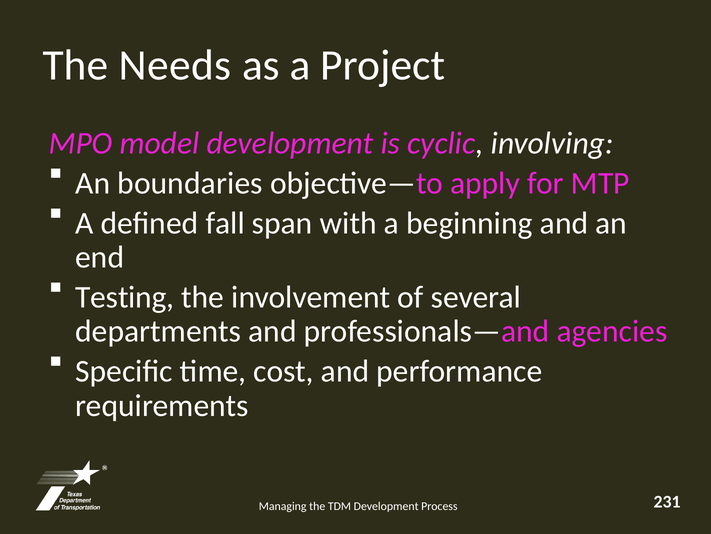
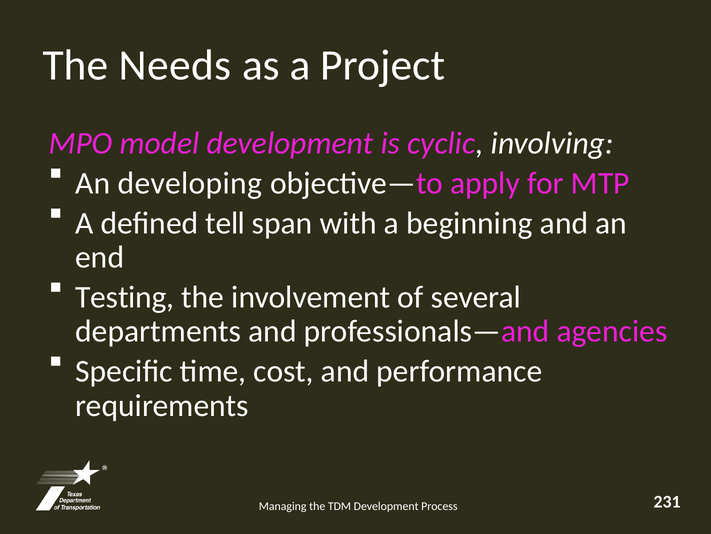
boundaries: boundaries -> developing
fall: fall -> tell
